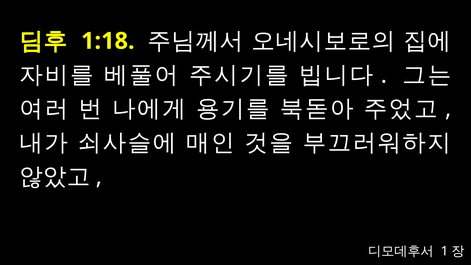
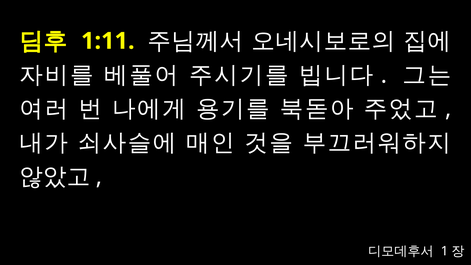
1:18: 1:18 -> 1:11
